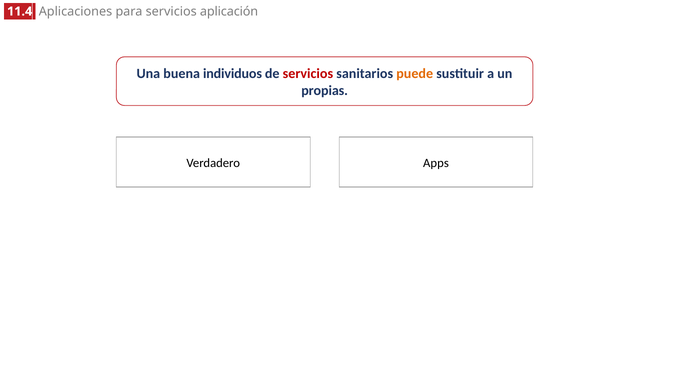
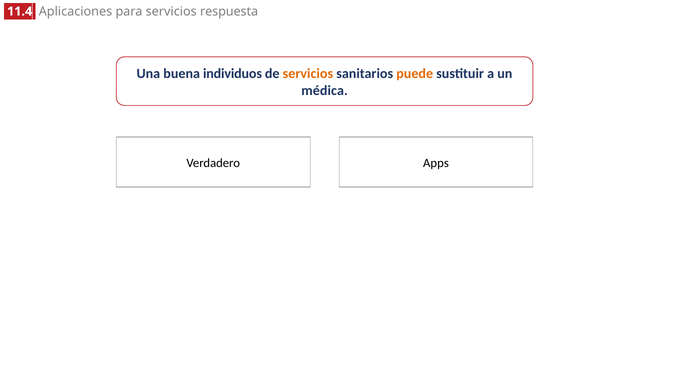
aplicación: aplicación -> respuesta
servicios at (308, 74) colour: red -> orange
propias: propias -> médica
